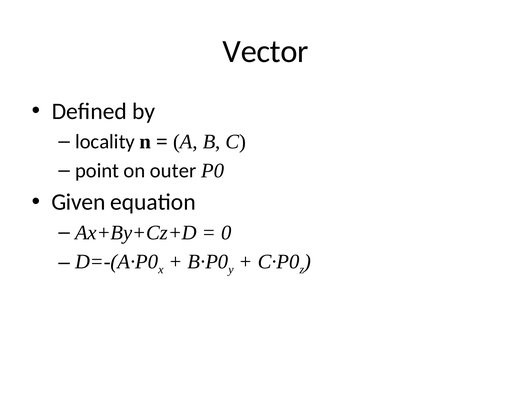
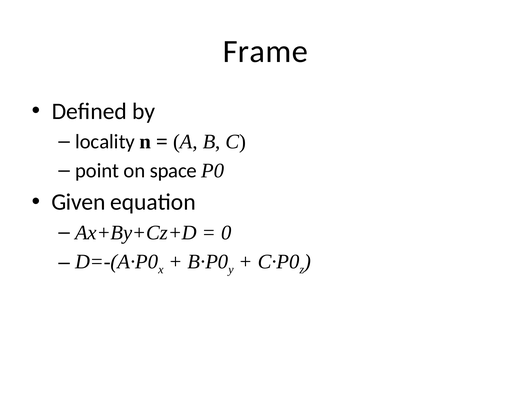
Vector: Vector -> Frame
outer: outer -> space
